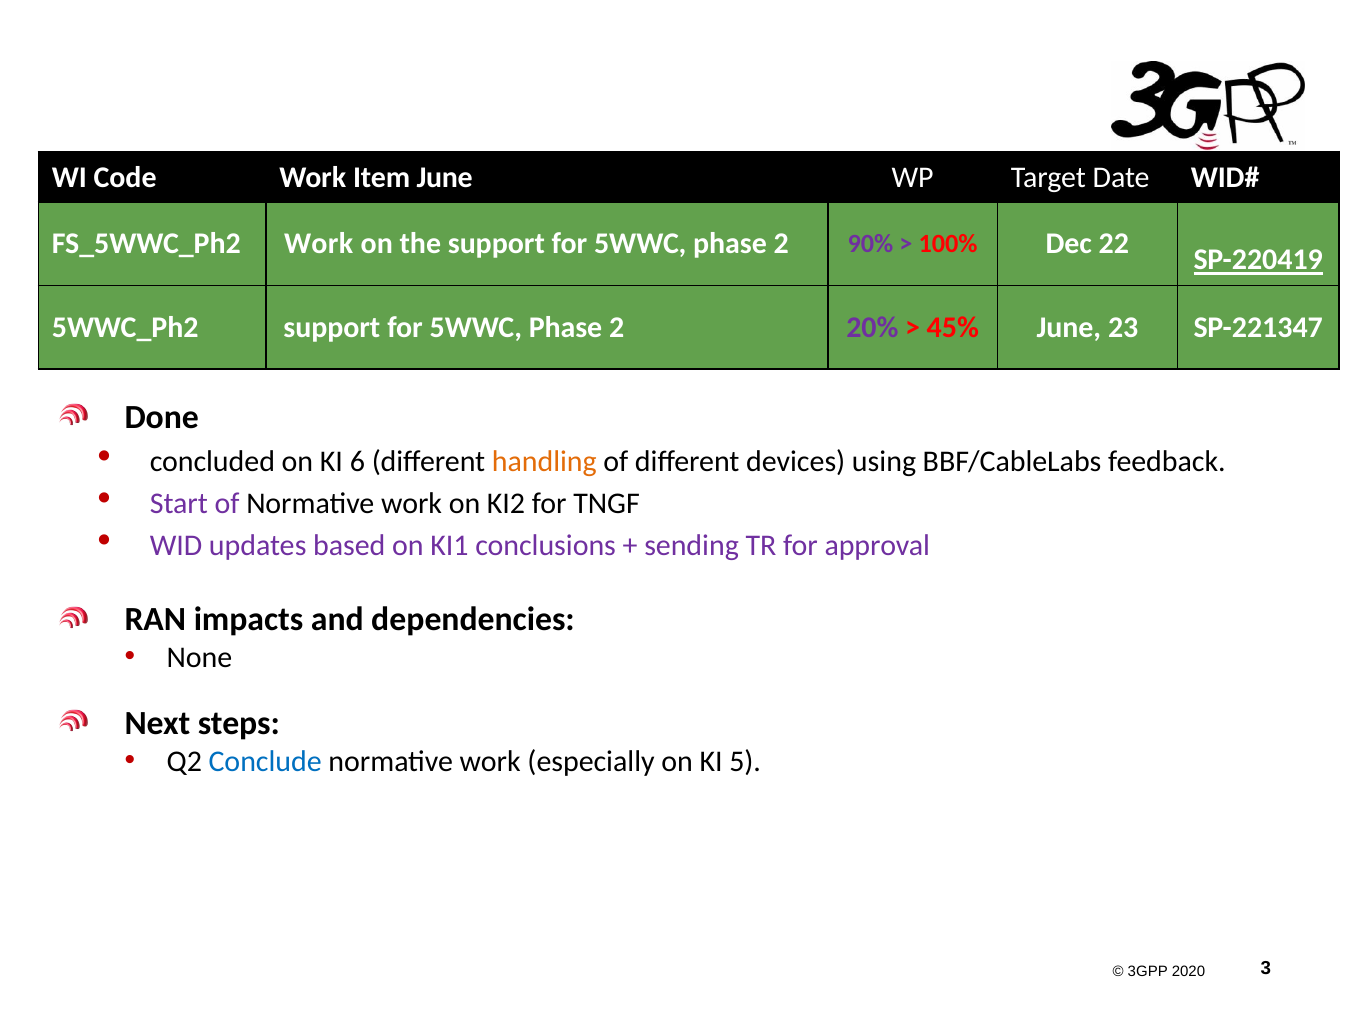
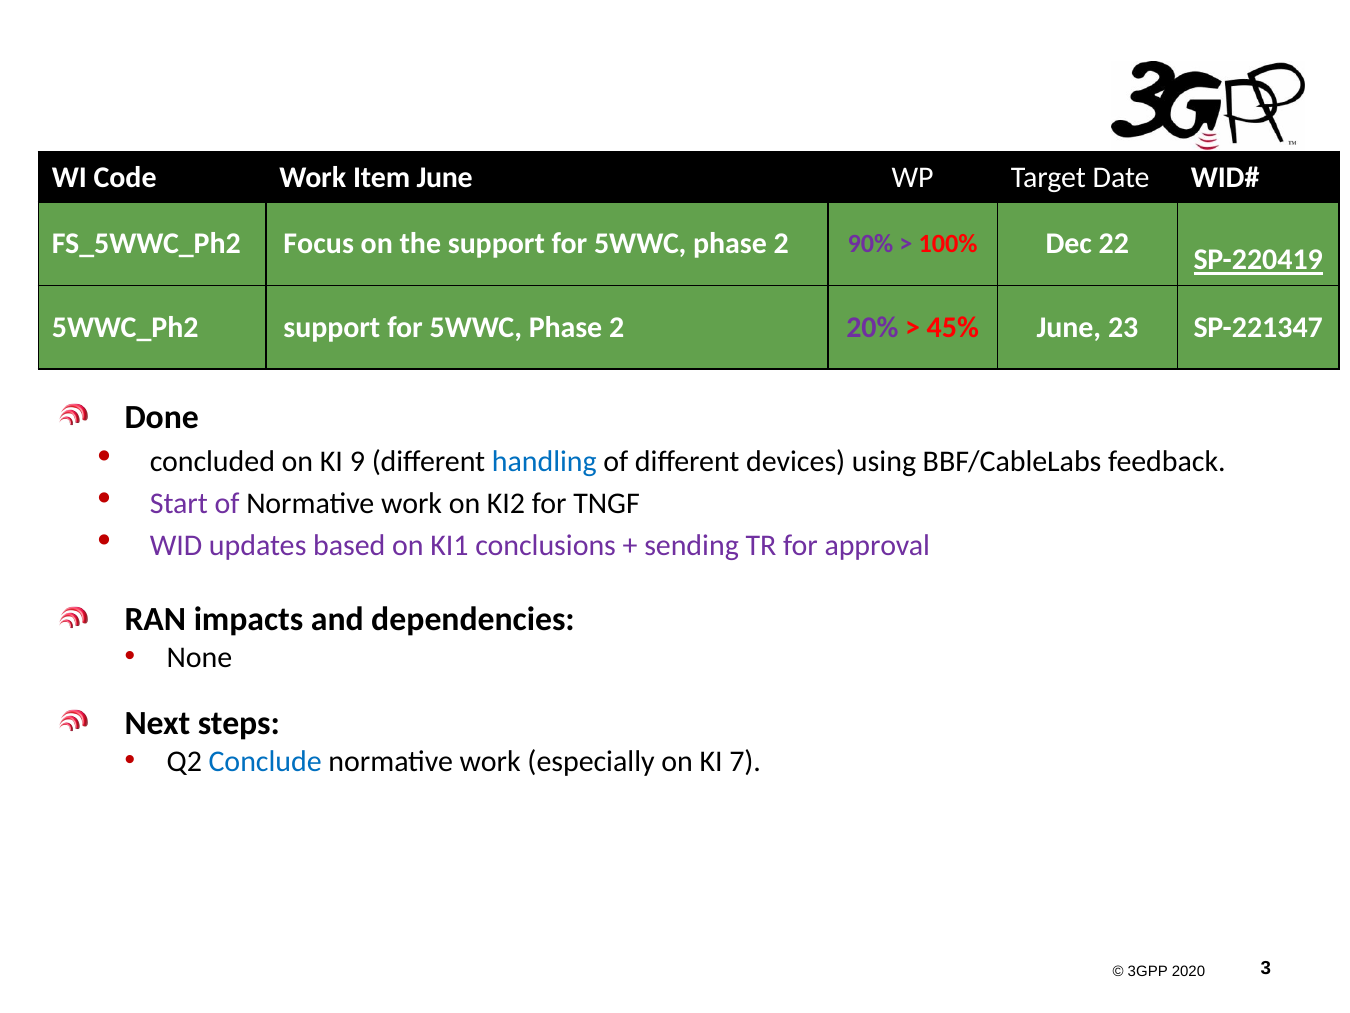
Work at (319, 244): Work -> Focus
6: 6 -> 9
handling colour: orange -> blue
5: 5 -> 7
